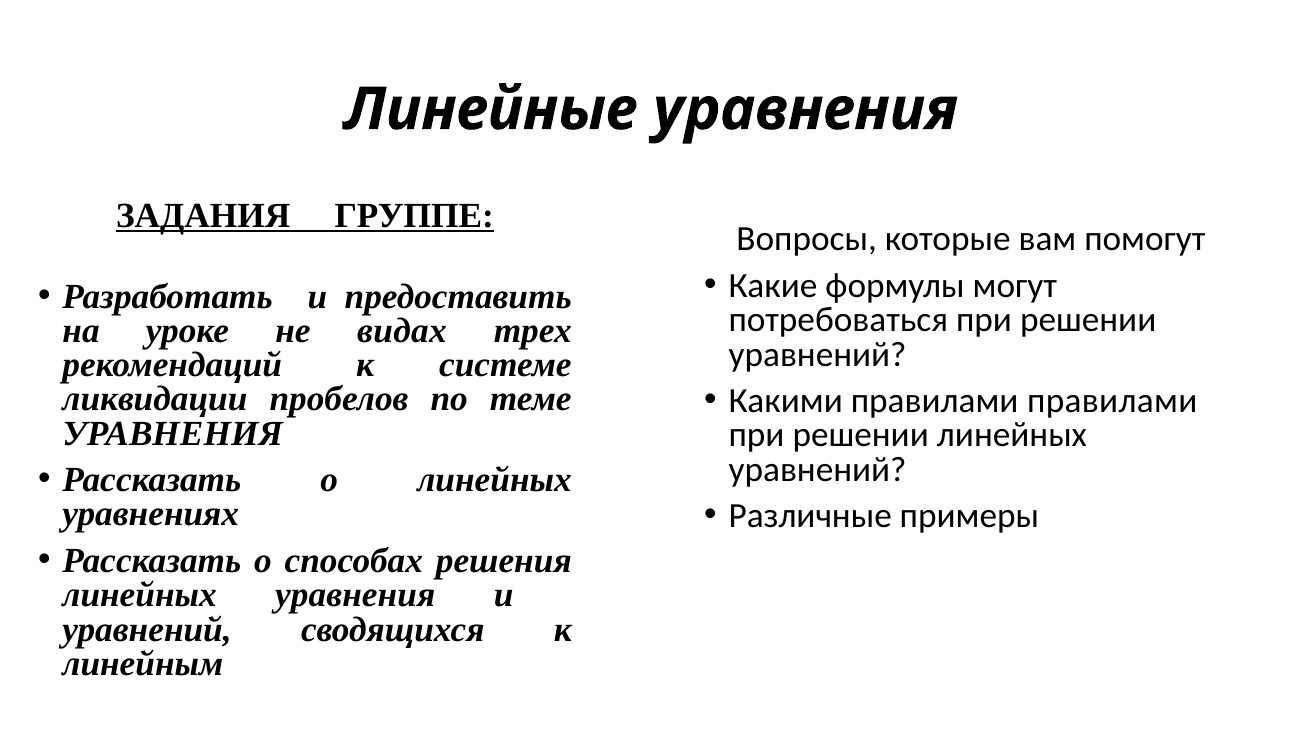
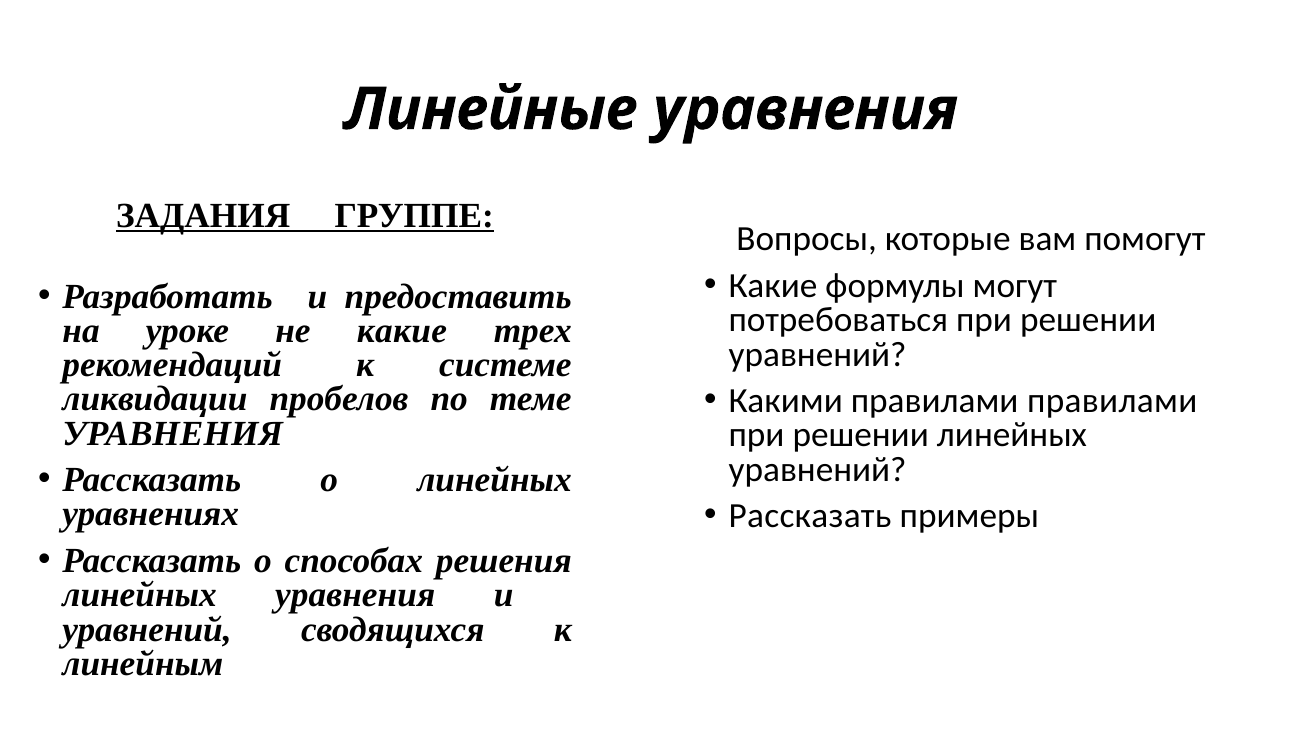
не видах: видах -> какие
Различные at (810, 516): Различные -> Рассказать
